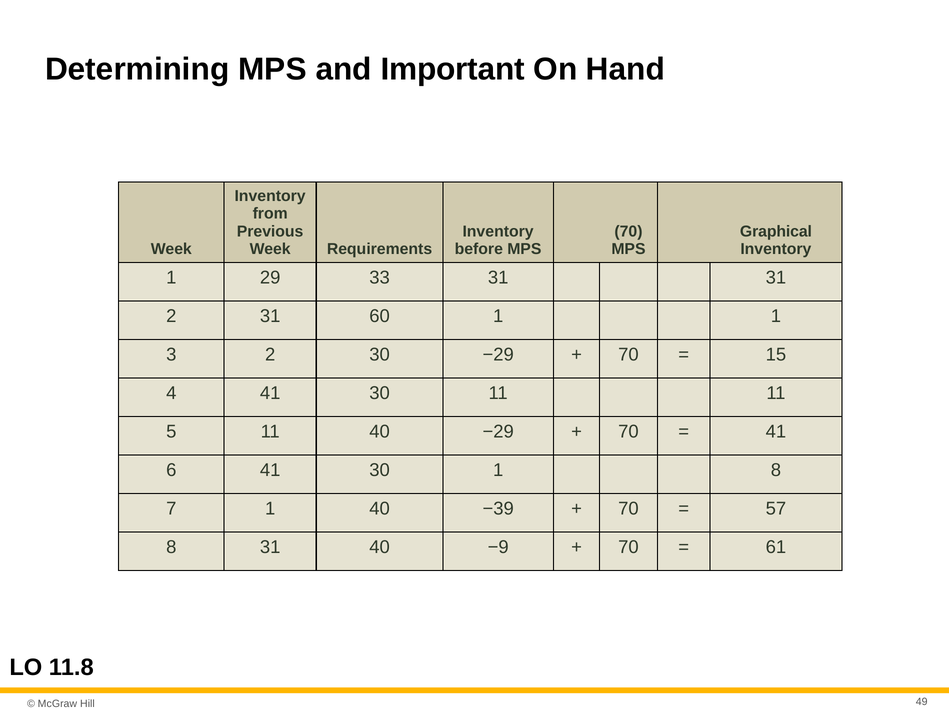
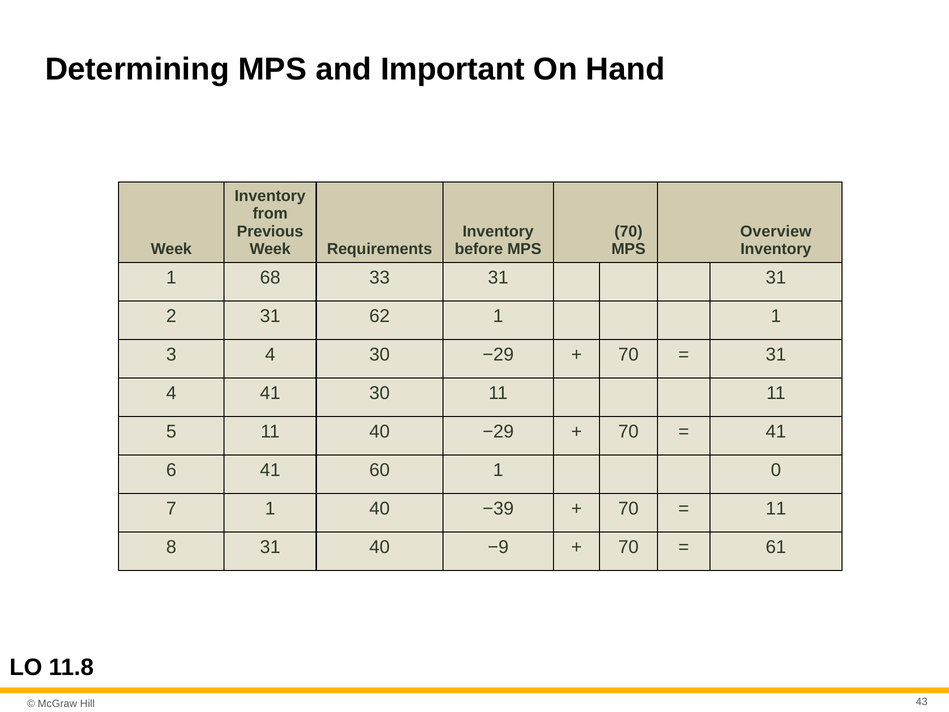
Graphical: Graphical -> Overview
29: 29 -> 68
60: 60 -> 62
3 2: 2 -> 4
15 at (776, 355): 15 -> 31
6 41 30: 30 -> 60
1 8: 8 -> 0
57 at (776, 509): 57 -> 11
49: 49 -> 43
